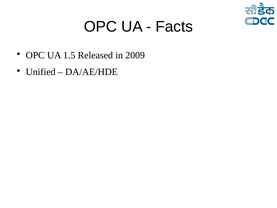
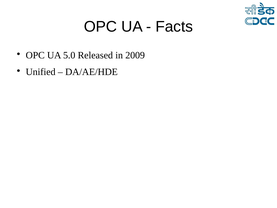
1.5: 1.5 -> 5.0
